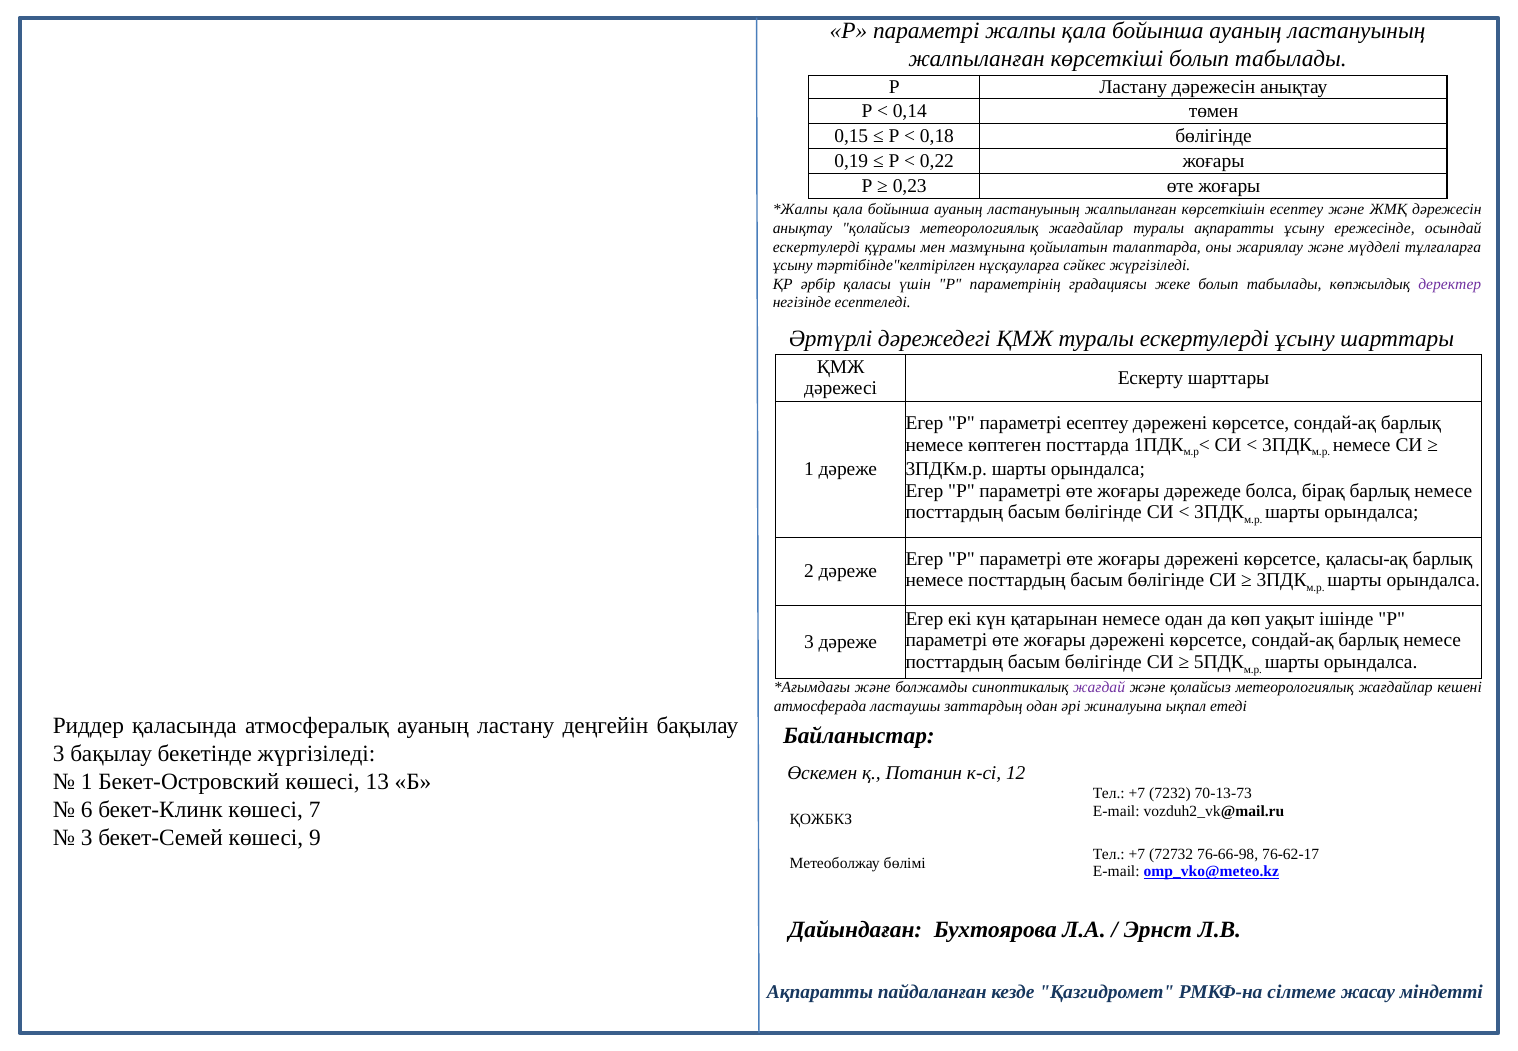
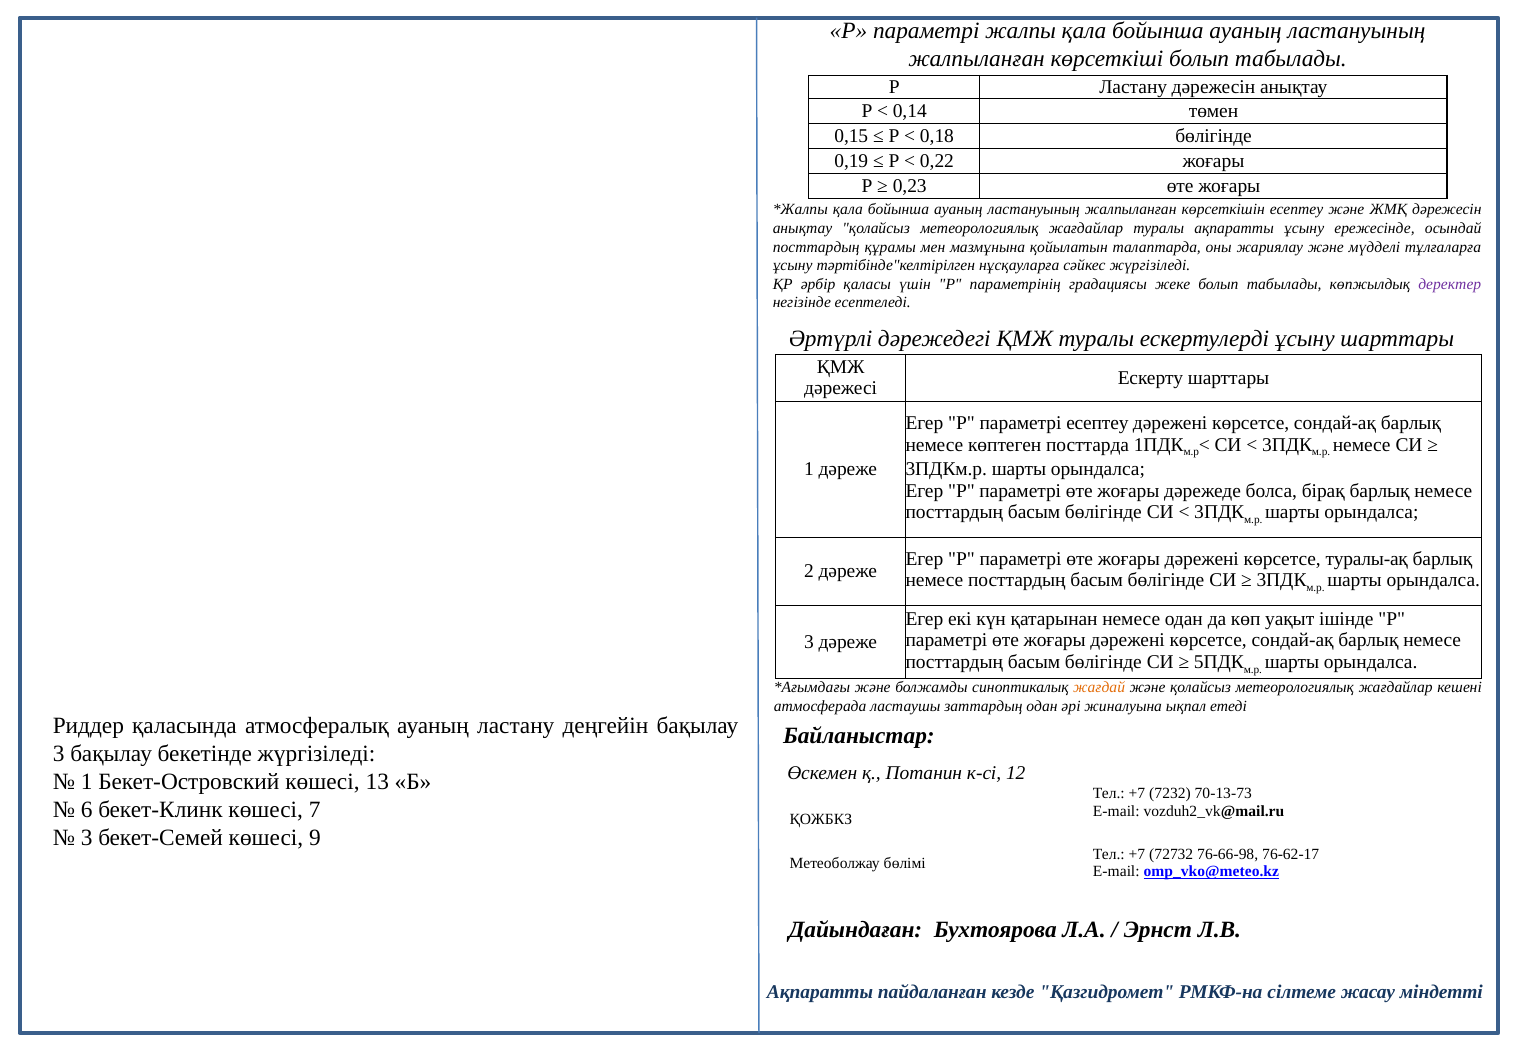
ескертулерді at (816, 247): ескертулерді -> посттардың
қаласы-ақ: қаласы-ақ -> туралы-ақ
жағдай colour: purple -> orange
